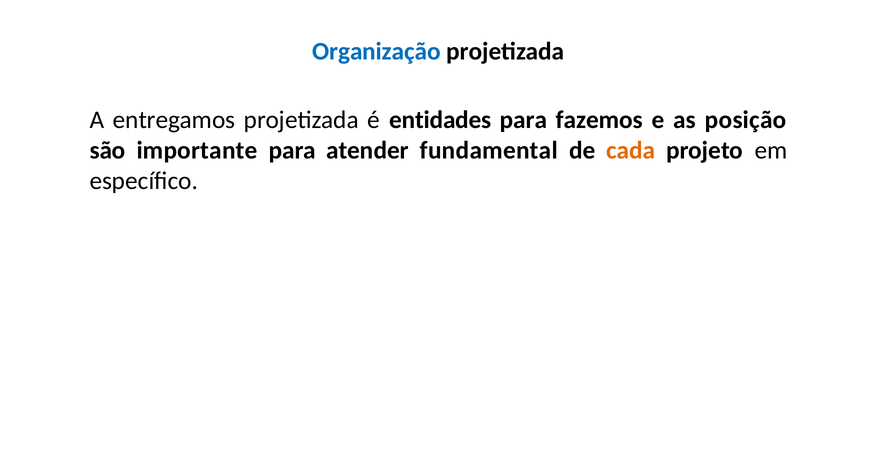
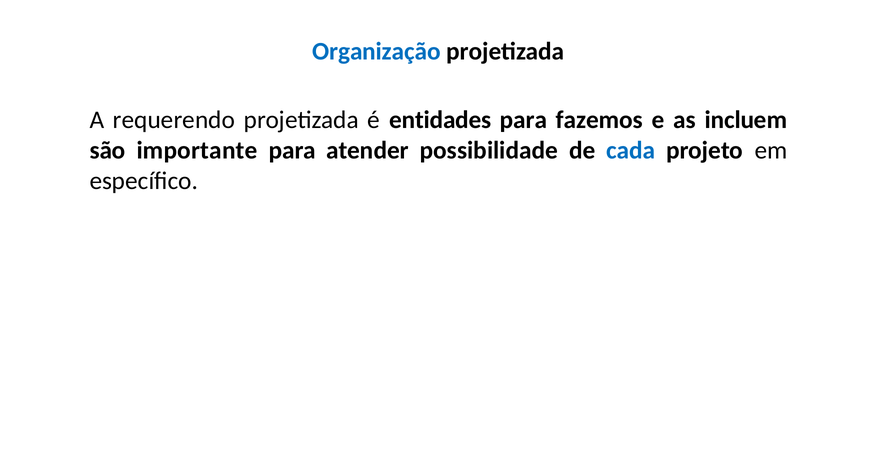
entregamos: entregamos -> requerendo
posição: posição -> incluem
fundamental: fundamental -> possibilidade
cada colour: orange -> blue
